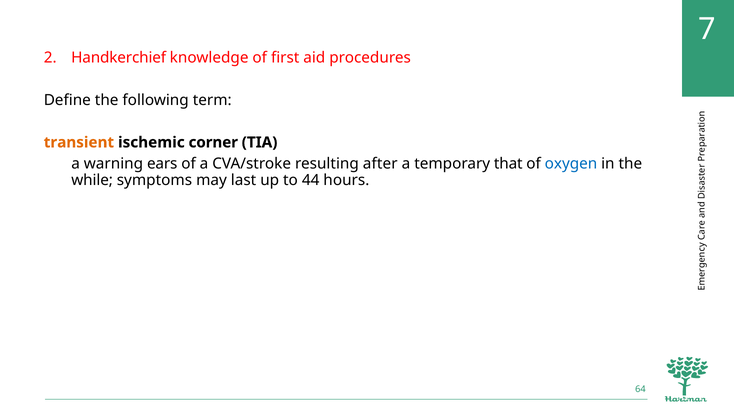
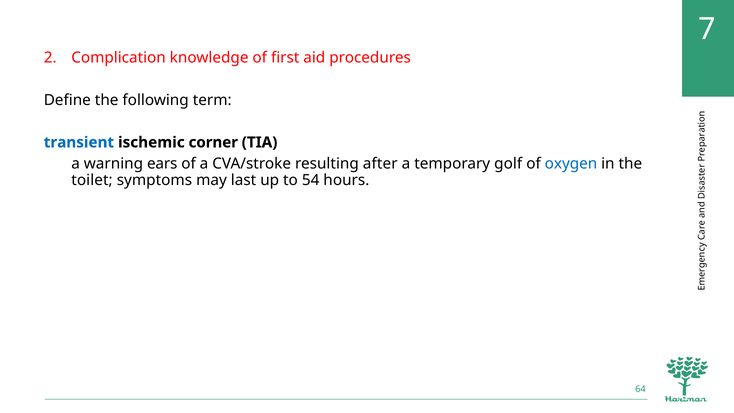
Handkerchief: Handkerchief -> Complication
transient colour: orange -> blue
that: that -> golf
while: while -> toilet
44: 44 -> 54
